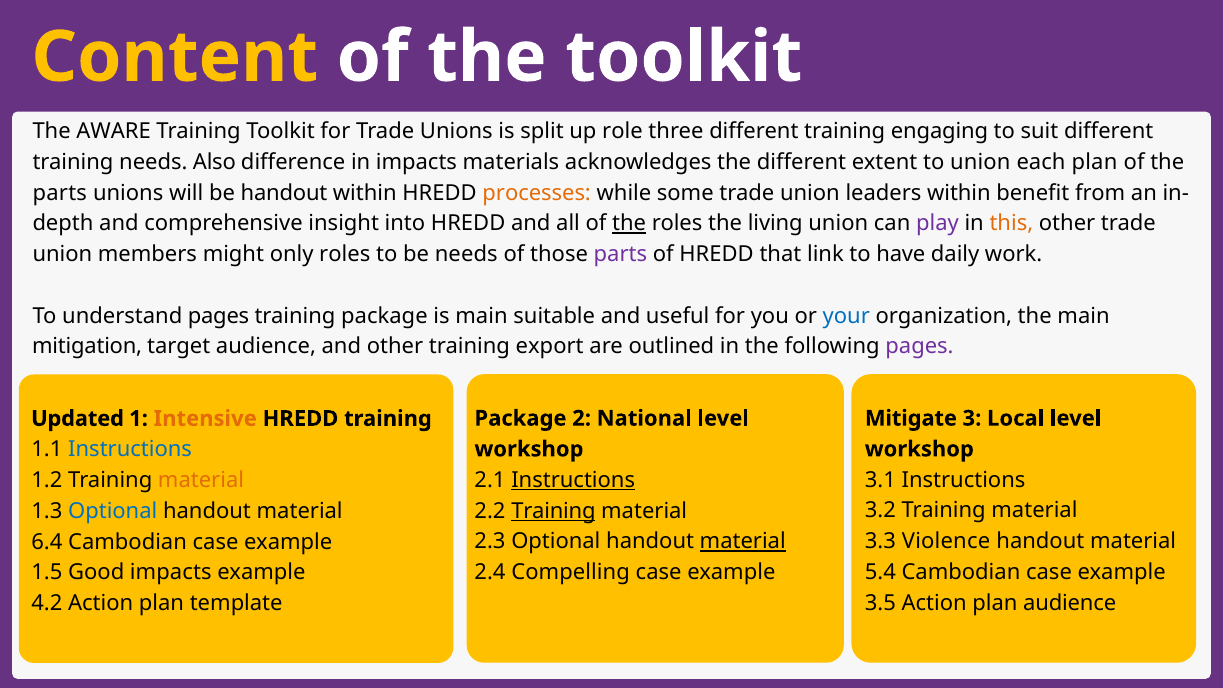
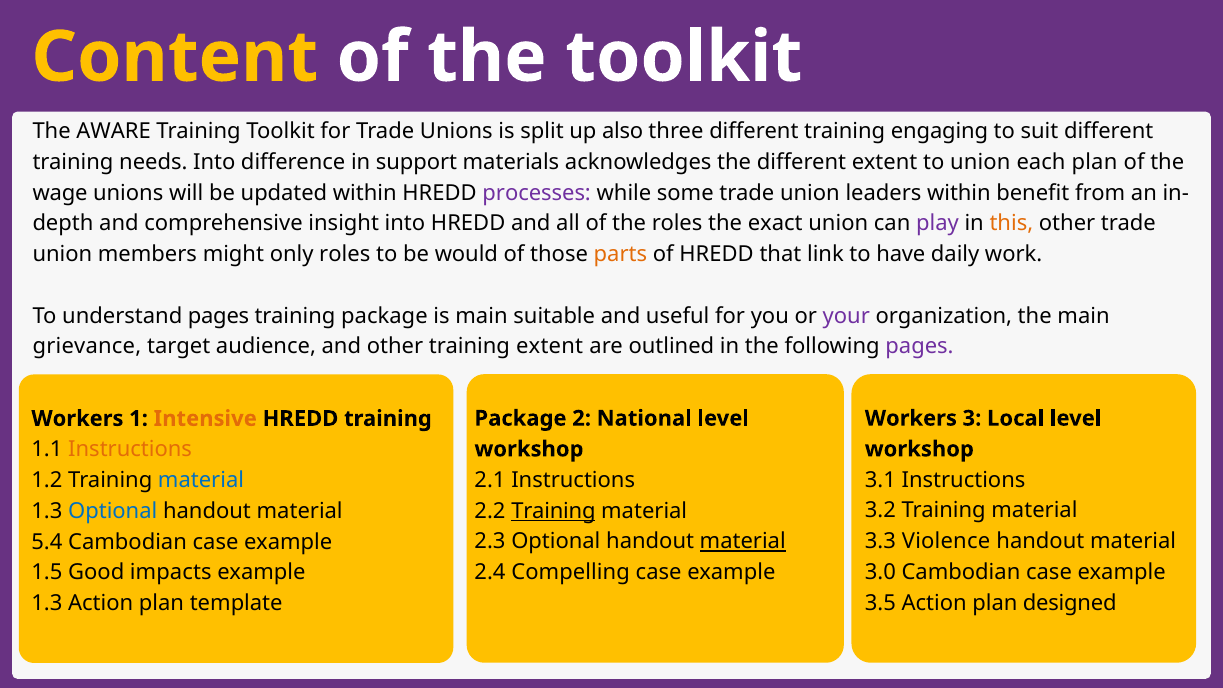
role: role -> also
needs Also: Also -> Into
in impacts: impacts -> support
parts at (60, 193): parts -> wage
be handout: handout -> updated
processes colour: orange -> purple
the at (629, 224) underline: present -> none
living: living -> exact
be needs: needs -> would
parts at (620, 254) colour: purple -> orange
your colour: blue -> purple
mitigation: mitigation -> grievance
training export: export -> extent
Mitigate at (911, 418): Mitigate -> Workers
Updated at (78, 419): Updated -> Workers
Instructions at (130, 449) colour: blue -> orange
Instructions at (573, 480) underline: present -> none
material at (201, 480) colour: orange -> blue
6.4: 6.4 -> 5.4
5.4: 5.4 -> 3.0
plan audience: audience -> designed
4.2 at (47, 603): 4.2 -> 1.3
